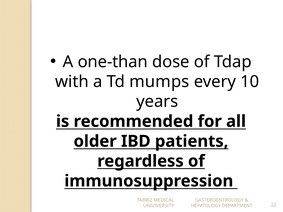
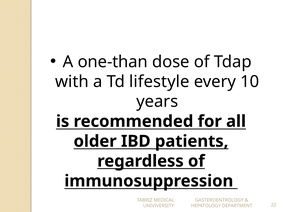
mumps: mumps -> lifestyle
